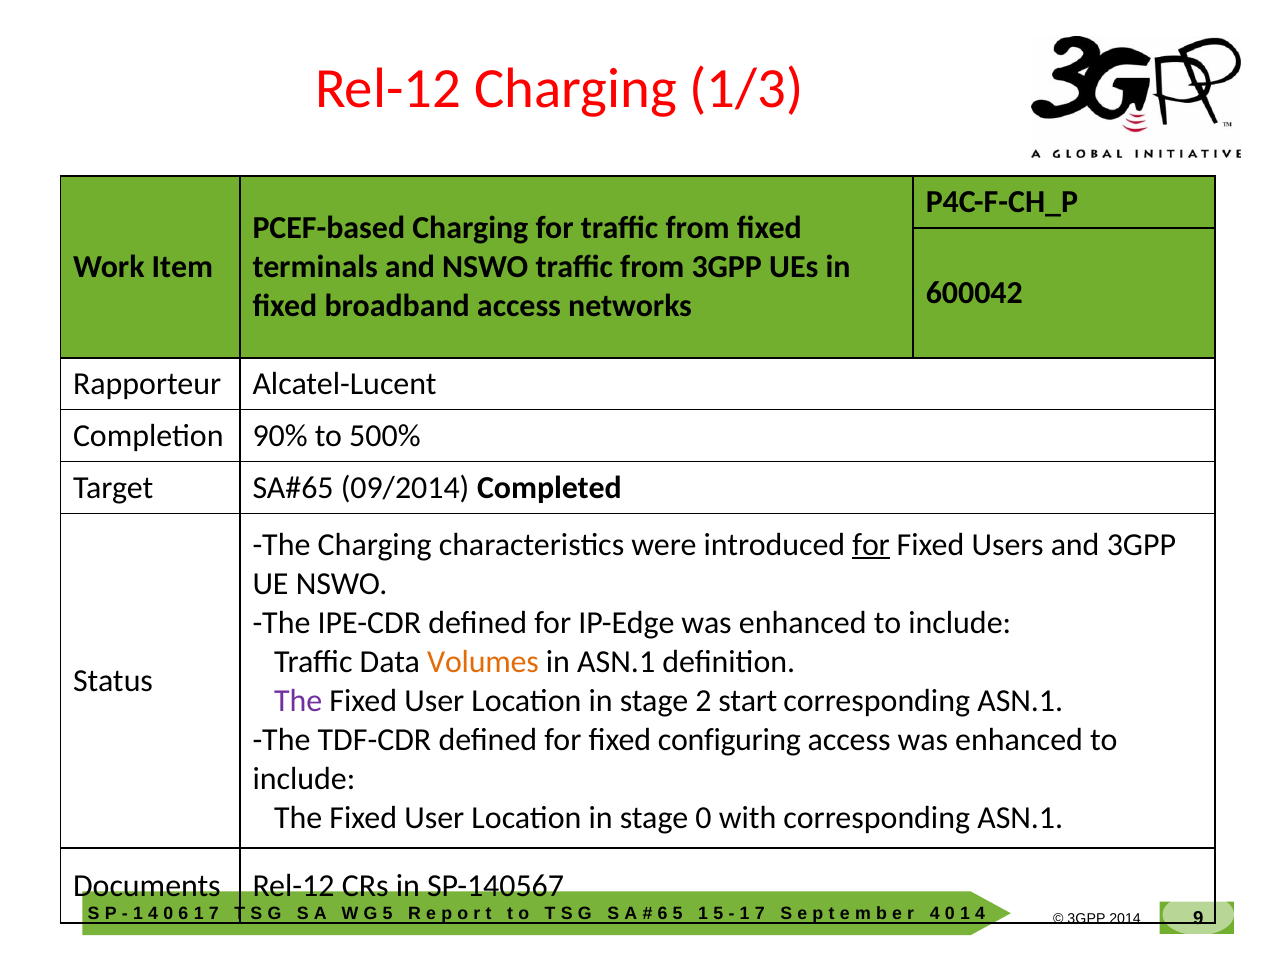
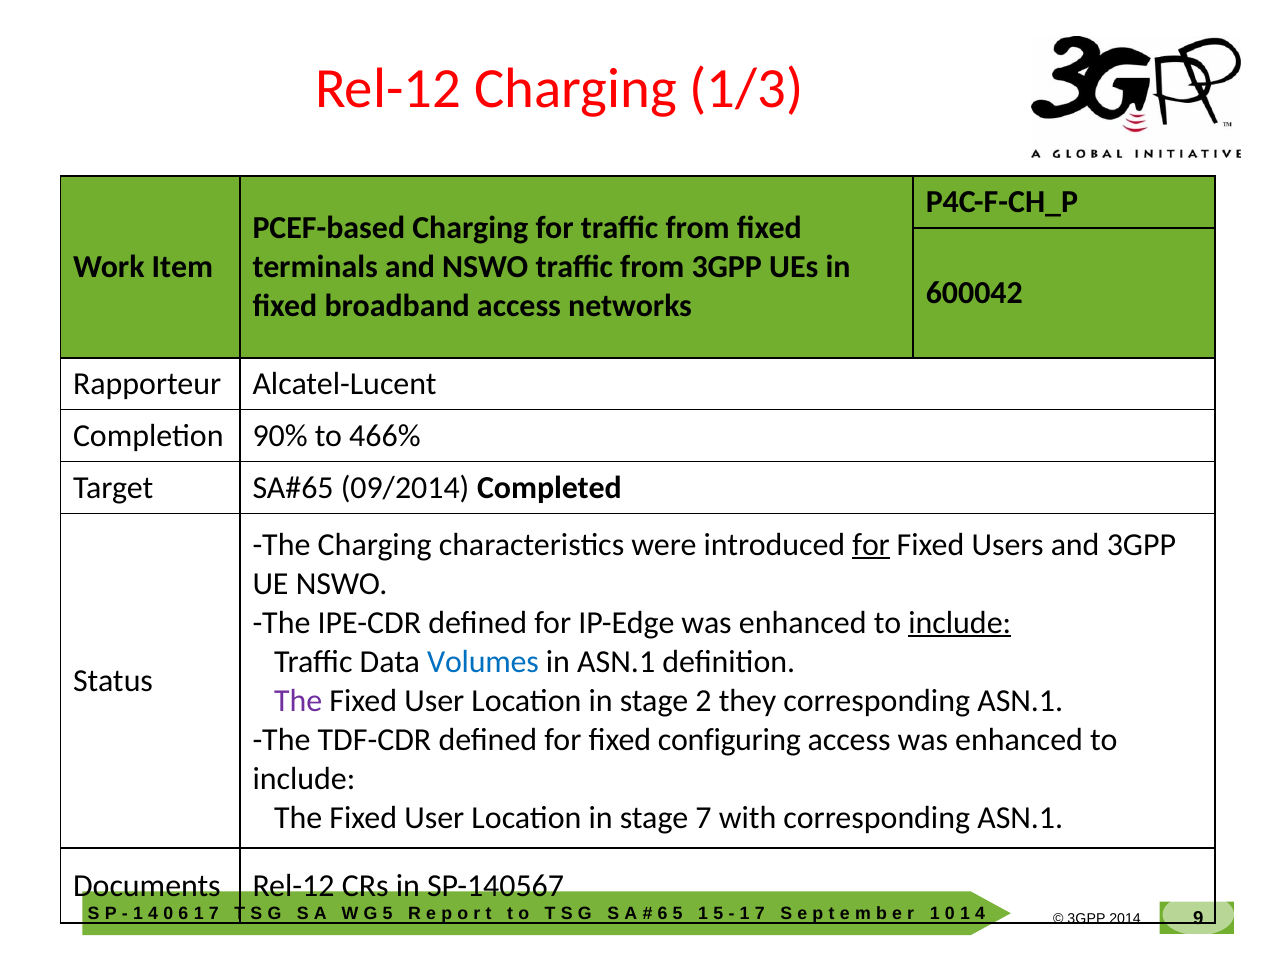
500%: 500% -> 466%
include at (960, 622) underline: none -> present
Volumes colour: orange -> blue
start: start -> they
stage 0: 0 -> 7
4 at (935, 913): 4 -> 1
